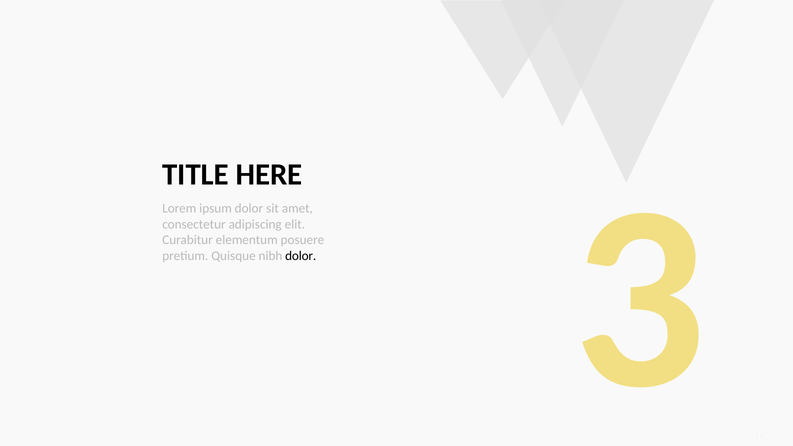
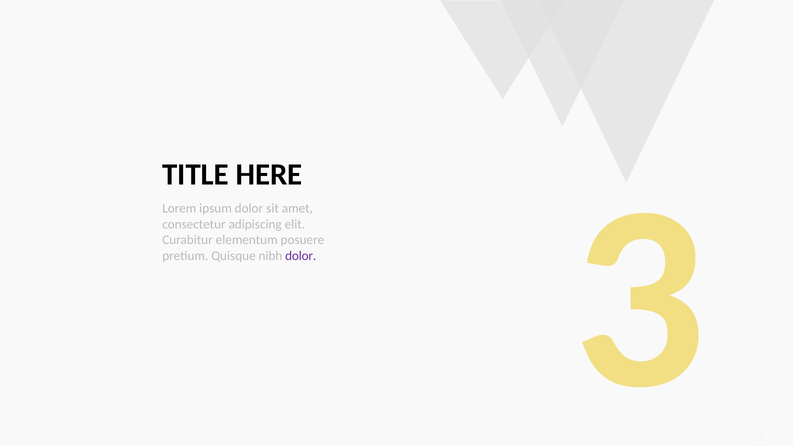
dolor at (301, 256) colour: black -> purple
